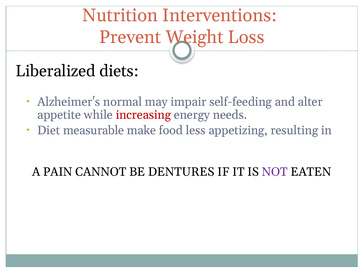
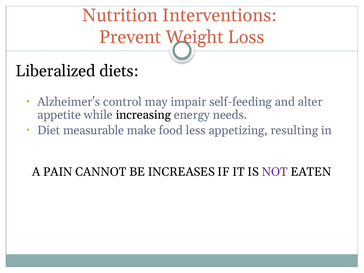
normal: normal -> control
increasing colour: red -> black
DENTURES: DENTURES -> INCREASES
